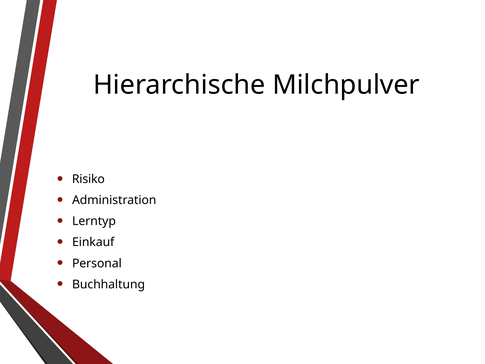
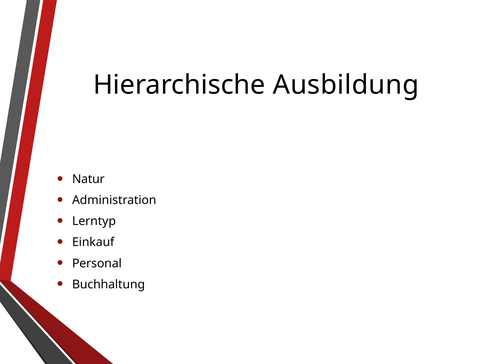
Milchpulver: Milchpulver -> Ausbildung
Risiko: Risiko -> Natur
